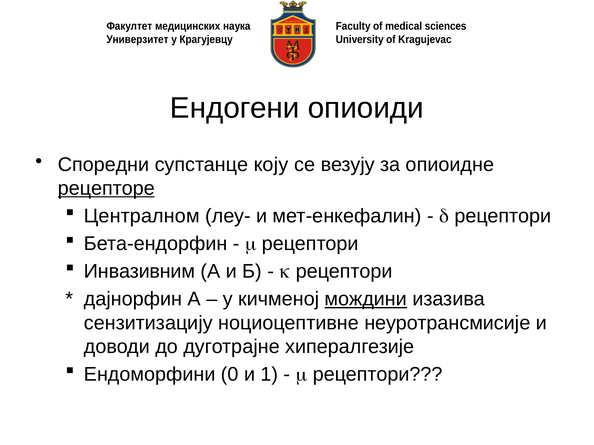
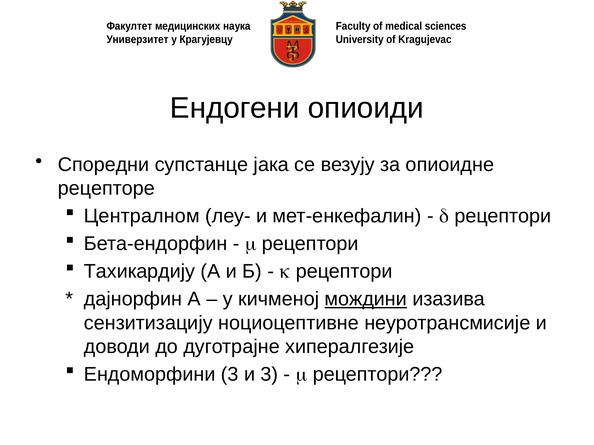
коју: коју -> јака
рецепторе underline: present -> none
Инвазивним: Инвазивним -> Тахикардију
Ендоморфини 0: 0 -> 3
и 1: 1 -> 3
